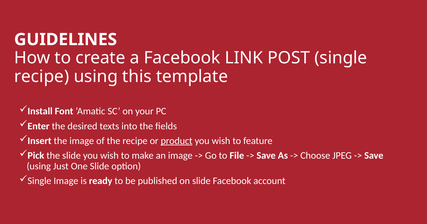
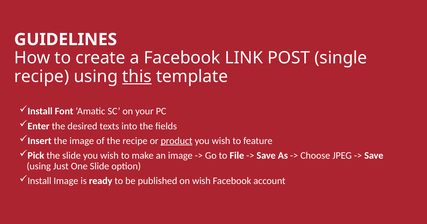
this underline: none -> present
Single at (39, 181): Single -> Install
on slide: slide -> wish
